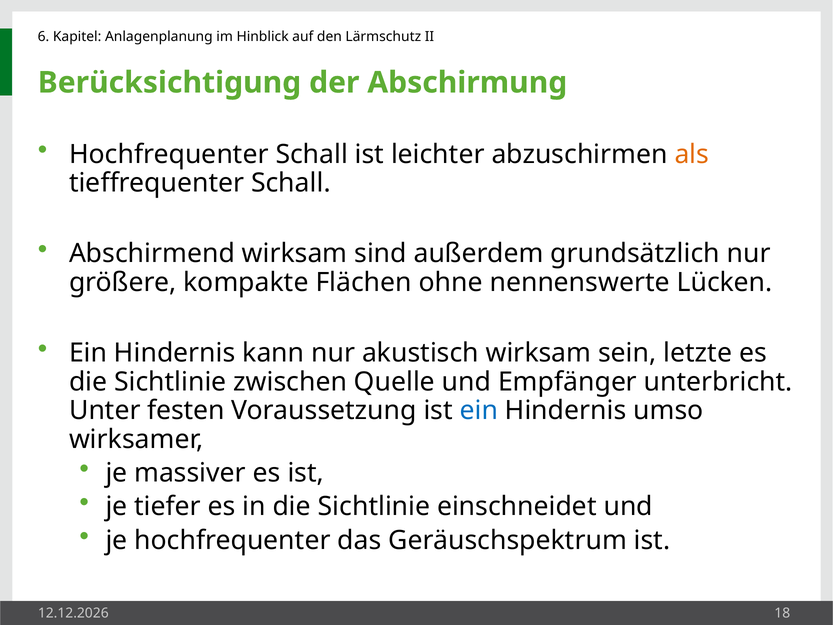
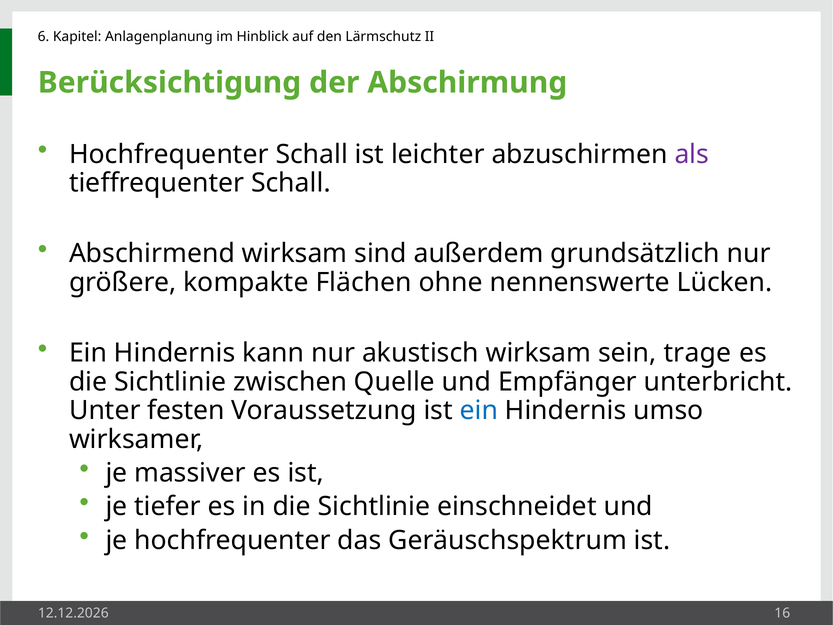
als colour: orange -> purple
letzte: letzte -> trage
18: 18 -> 16
